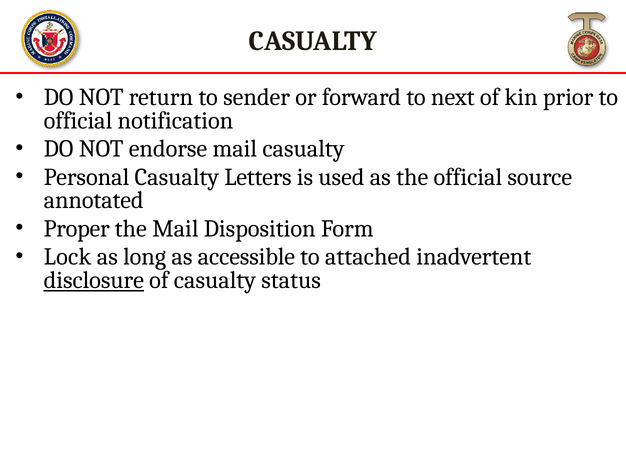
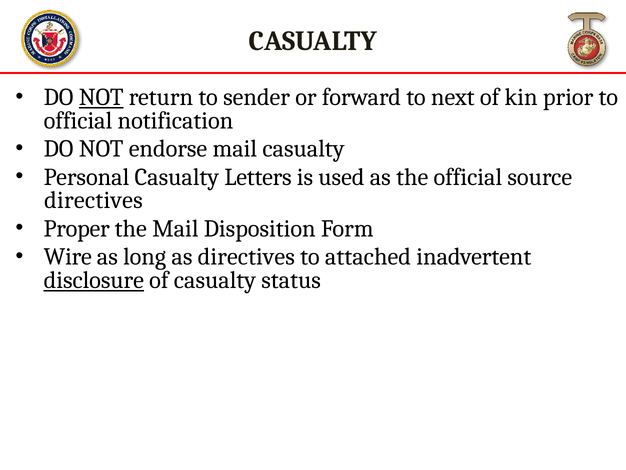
NOT at (101, 97) underline: none -> present
annotated at (94, 200): annotated -> directives
Lock: Lock -> Wire
as accessible: accessible -> directives
